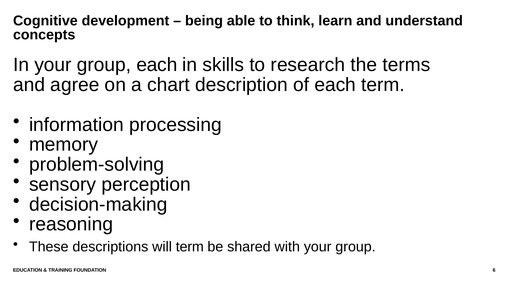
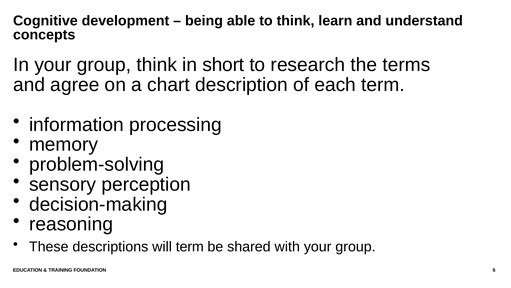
group each: each -> think
skills: skills -> short
